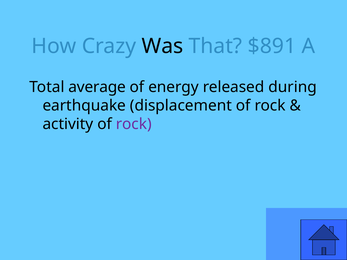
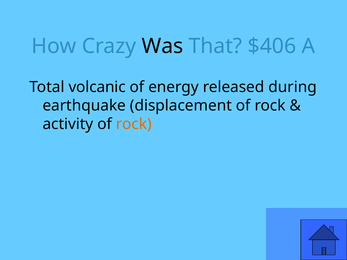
$891: $891 -> $406
average: average -> volcanic
rock at (134, 124) colour: purple -> orange
